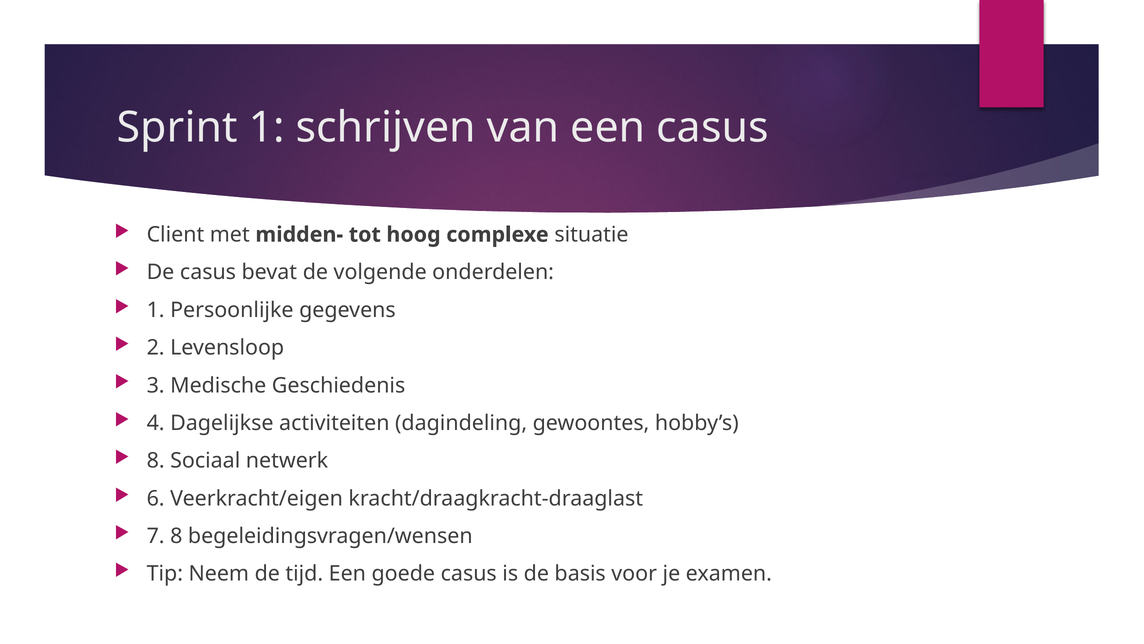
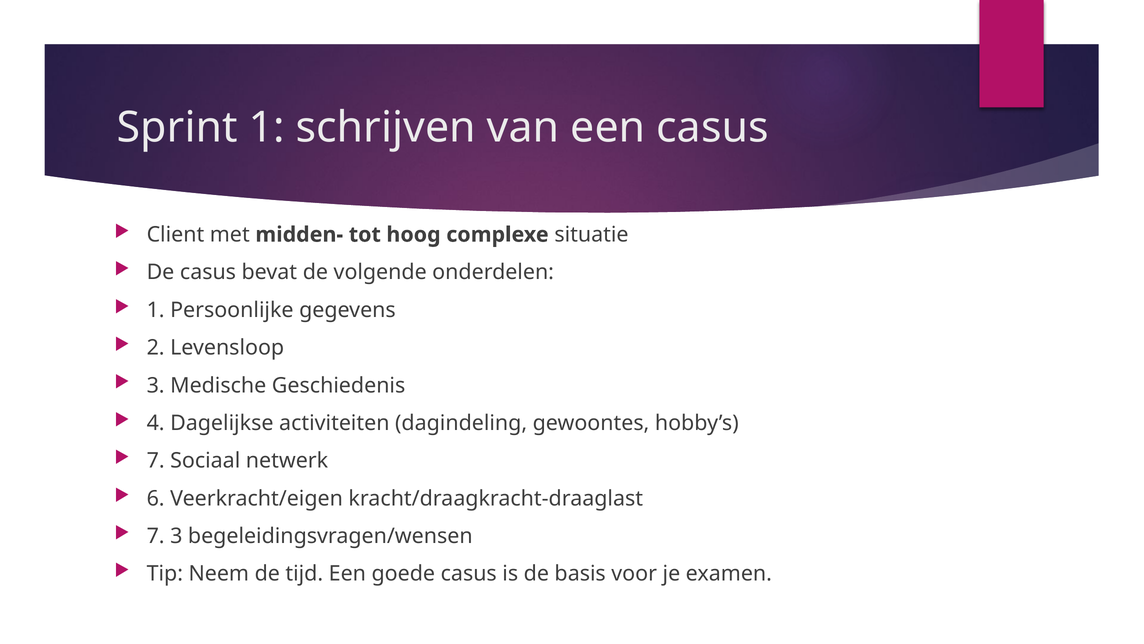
8 at (156, 460): 8 -> 7
7 8: 8 -> 3
